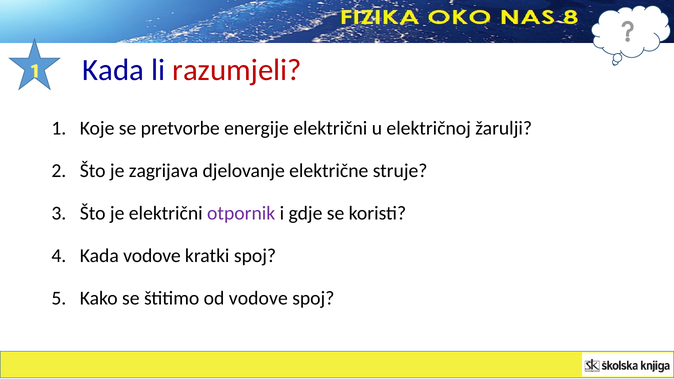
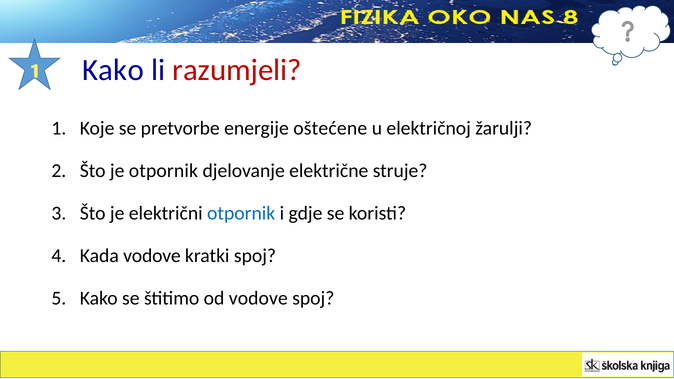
Kada at (113, 70): Kada -> Kako
energije električni: električni -> oštećene
je zagrijava: zagrijava -> otpornik
otpornik at (241, 213) colour: purple -> blue
